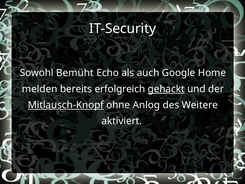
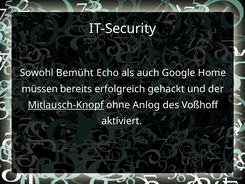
melden: melden -> müssen
gehackt underline: present -> none
Weitere: Weitere -> Voßhoff
